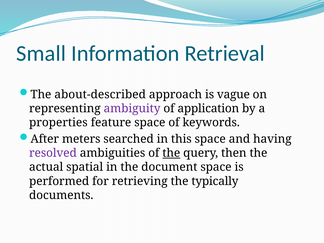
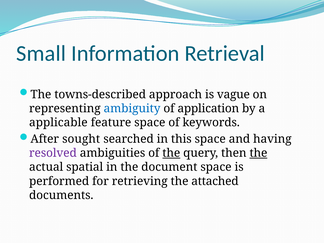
about-described: about-described -> towns-described
ambiguity colour: purple -> blue
properties: properties -> applicable
meters: meters -> sought
the at (258, 153) underline: none -> present
typically: typically -> attached
